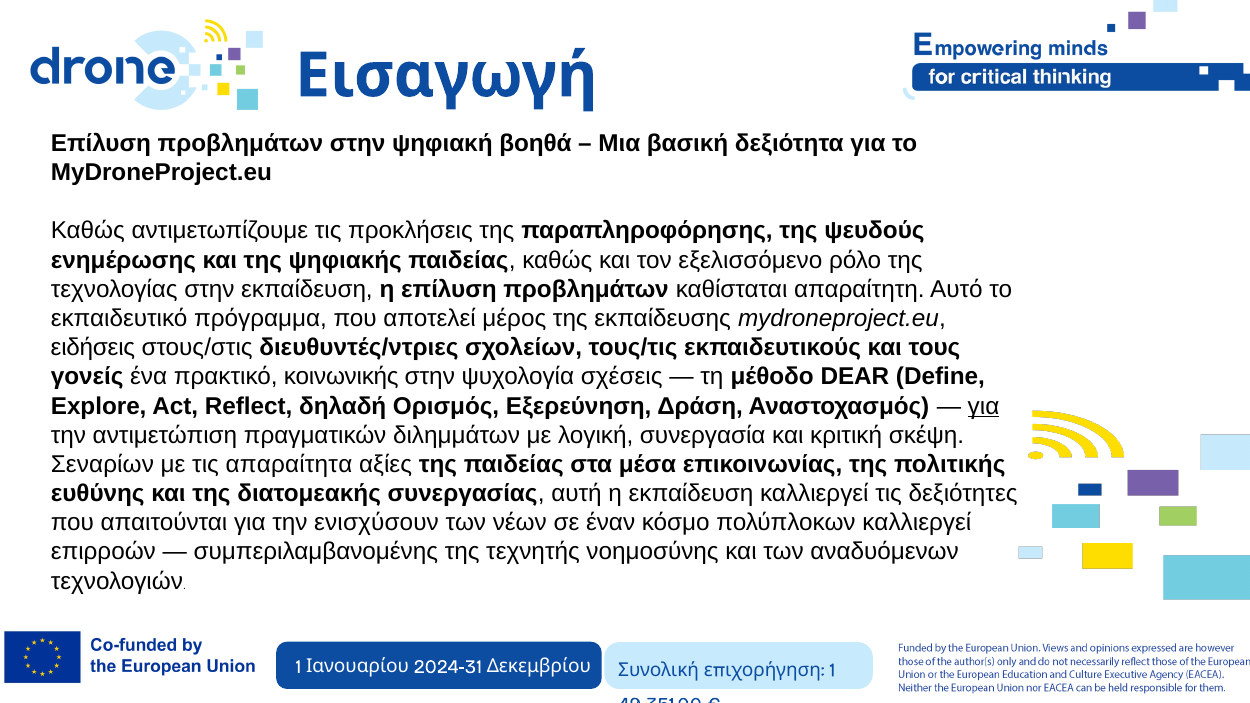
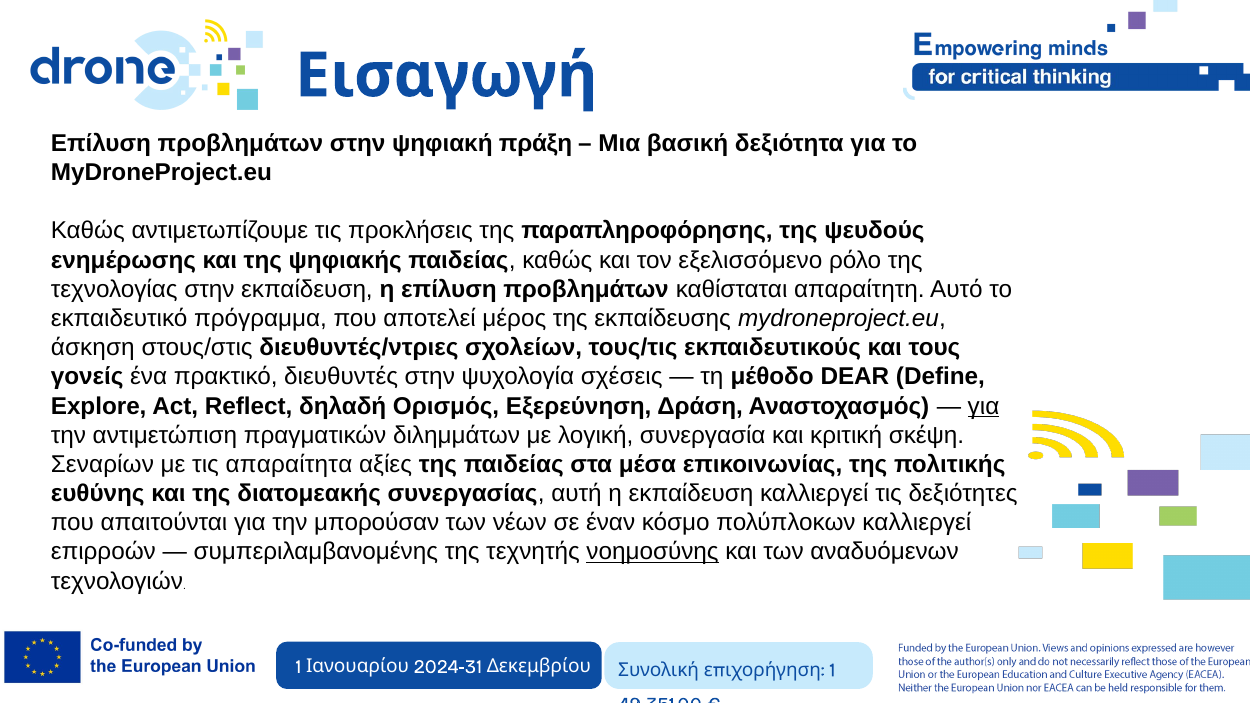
βοηθά: βοηθά -> πράξη
ειδήσεις: ειδήσεις -> άσκηση
κοινωνικής: κοινωνικής -> διευθυντές
ενισχύσουν: ενισχύσουν -> μπορούσαν
νοημοσύνης underline: none -> present
